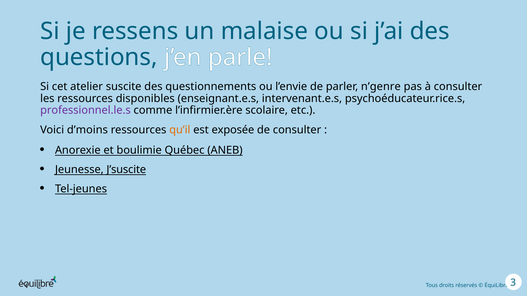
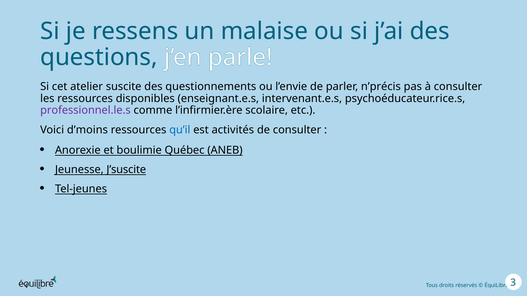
n’genre: n’genre -> n’précis
qu’il colour: orange -> blue
exposée: exposée -> activités
